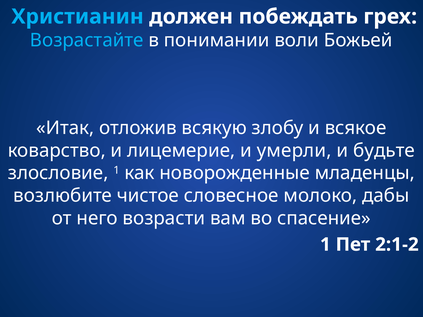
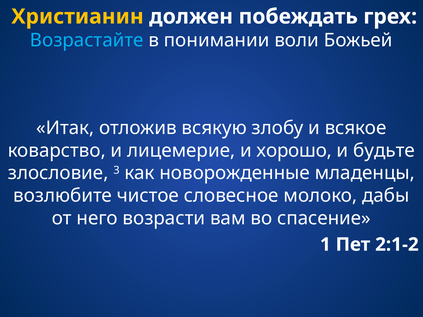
Христианин colour: light blue -> yellow
умерли: умерли -> хорошо
злословие 1: 1 -> 3
